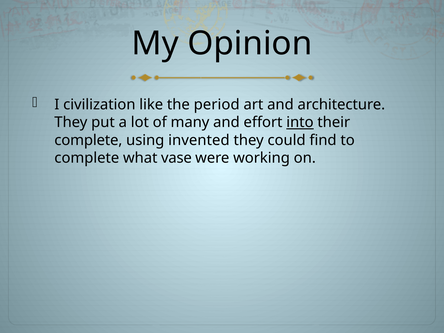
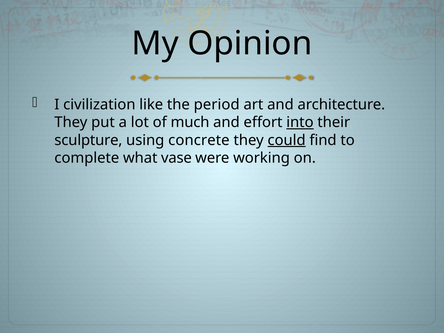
many: many -> much
complete at (88, 140): complete -> sculpture
invented: invented -> concrete
could underline: none -> present
